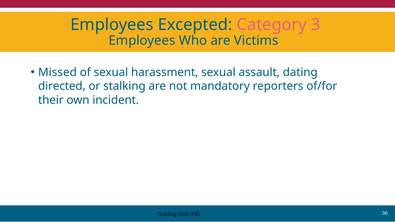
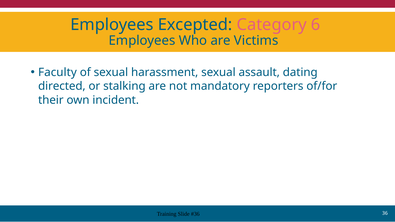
3: 3 -> 6
Missed: Missed -> Faculty
